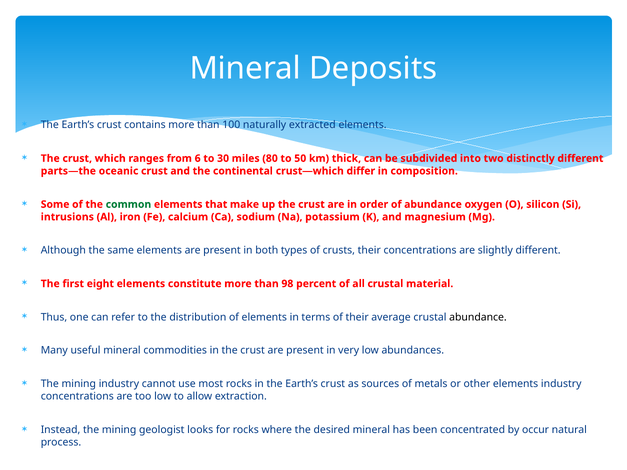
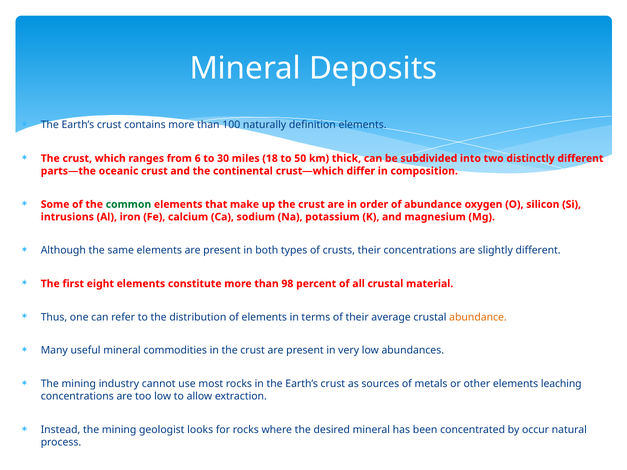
extracted: extracted -> definition
80: 80 -> 18
abundance at (478, 317) colour: black -> orange
elements industry: industry -> leaching
